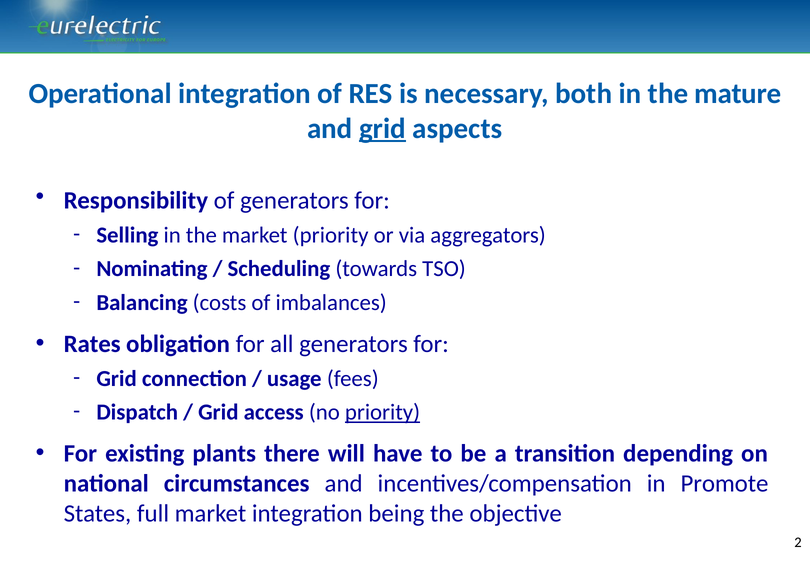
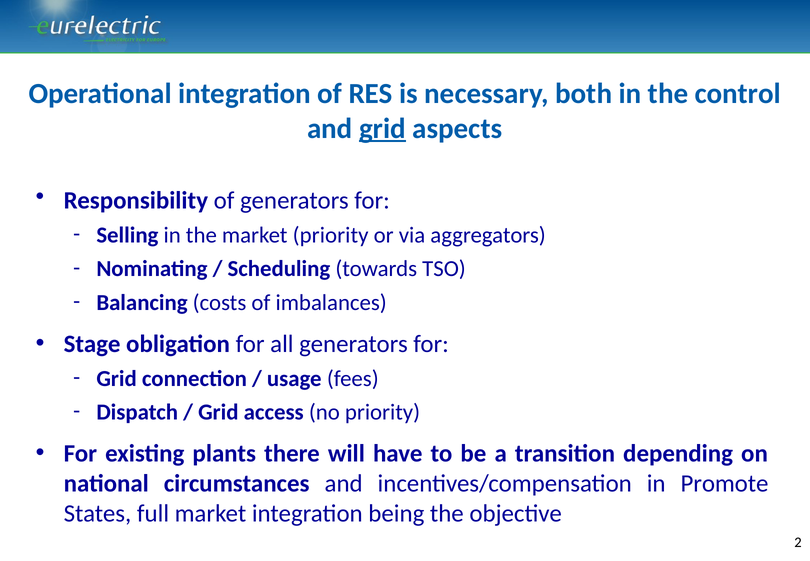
mature: mature -> control
Rates: Rates -> Stage
priority at (383, 412) underline: present -> none
